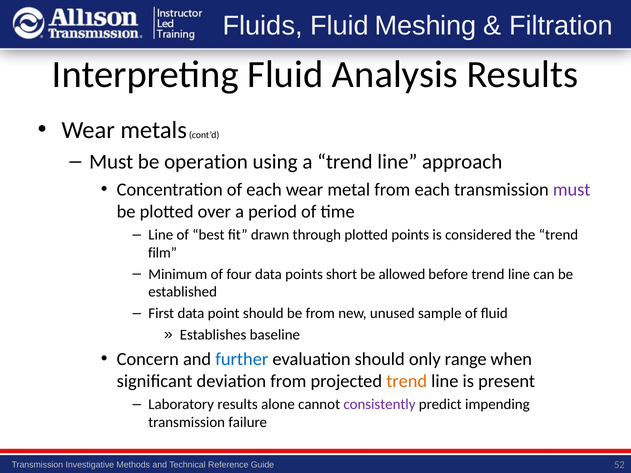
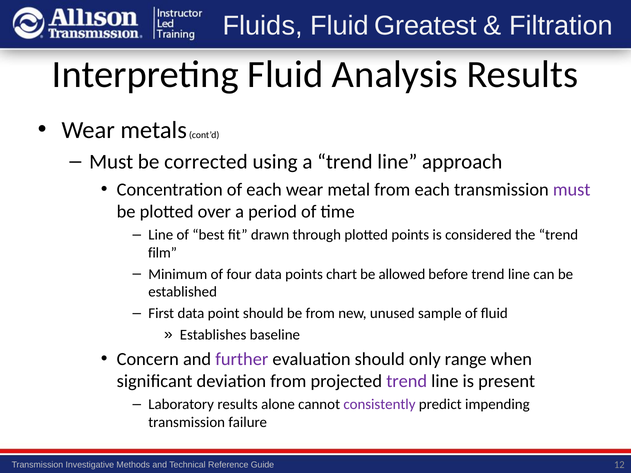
Meshing: Meshing -> Greatest
operation: operation -> corrected
short: short -> chart
further colour: blue -> purple
trend at (407, 382) colour: orange -> purple
52: 52 -> 12
